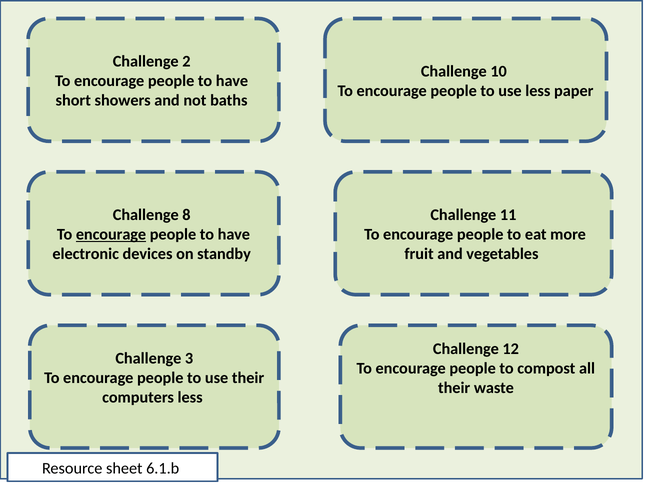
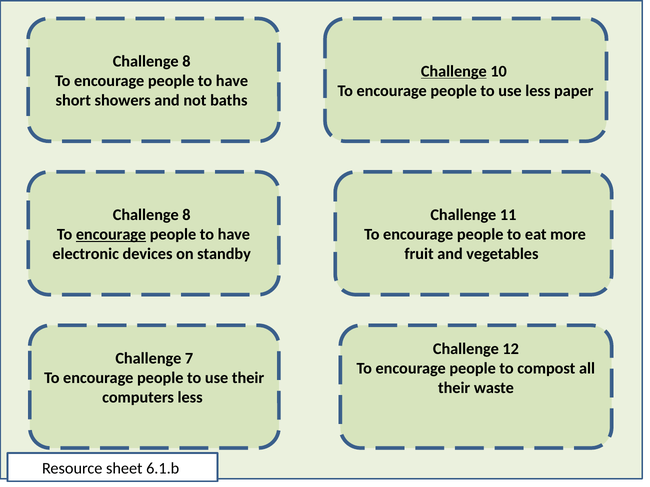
2 at (186, 62): 2 -> 8
Challenge at (454, 71) underline: none -> present
3: 3 -> 7
